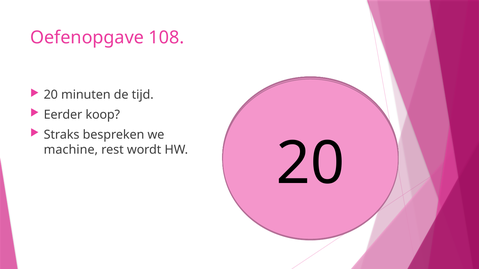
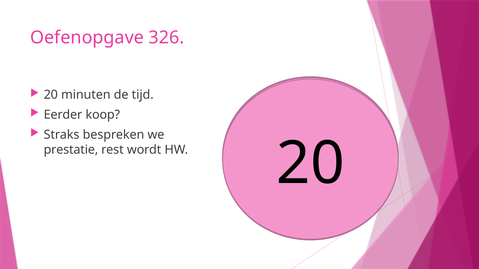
108: 108 -> 326
machine: machine -> prestatie
